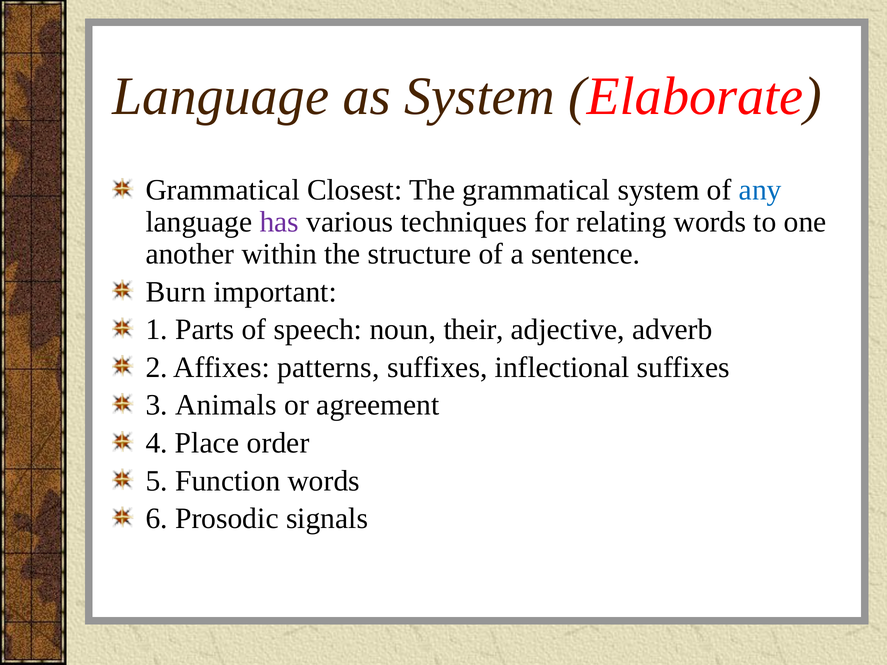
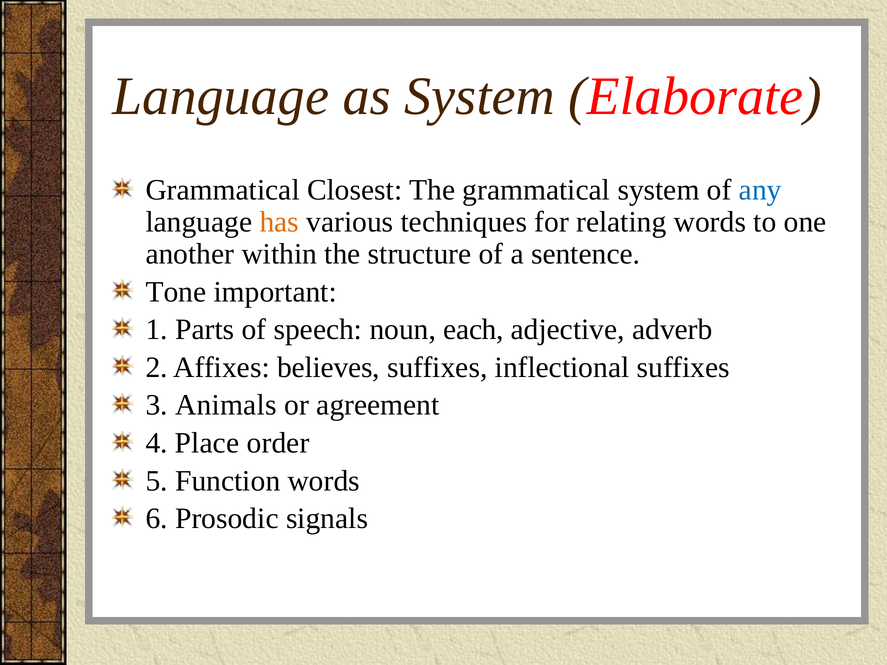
has colour: purple -> orange
Burn: Burn -> Tone
their: their -> each
patterns: patterns -> believes
